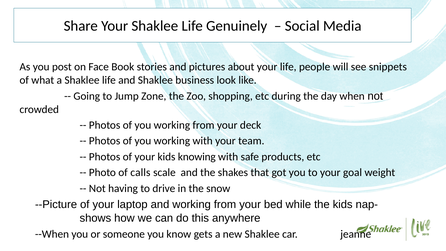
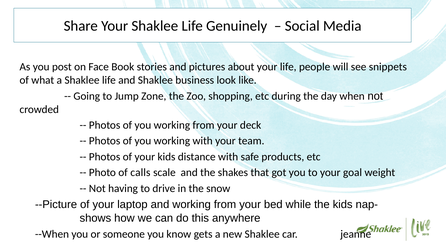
knowing: knowing -> distance
